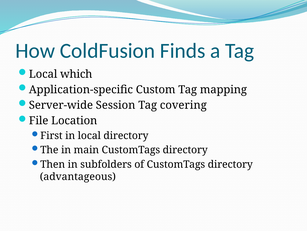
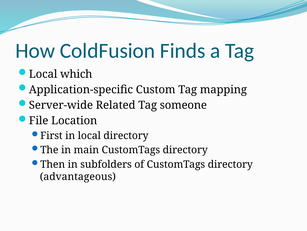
Session: Session -> Related
covering: covering -> someone
